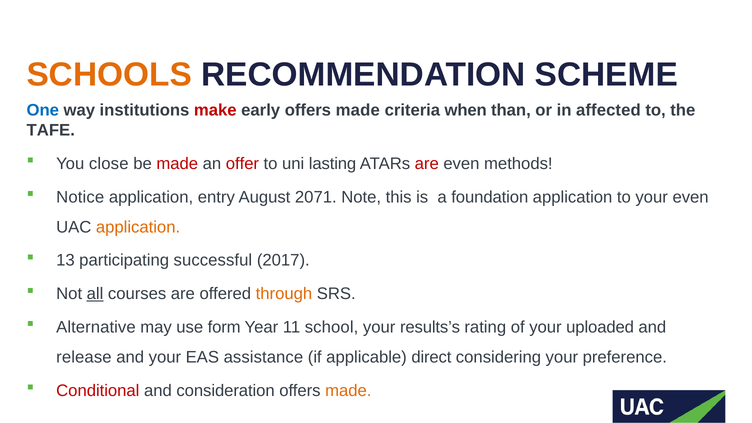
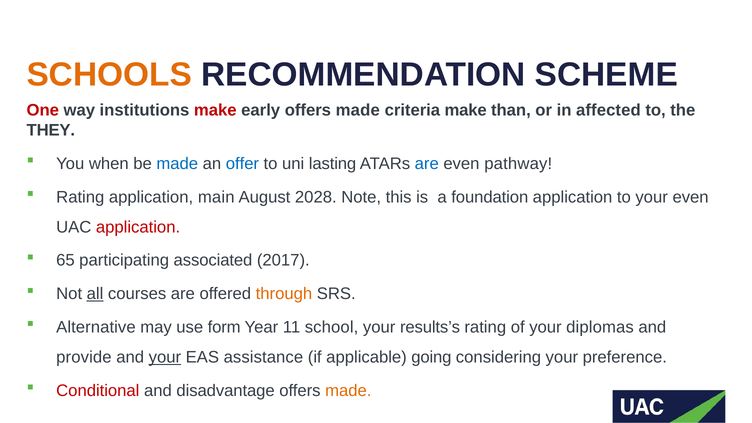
One colour: blue -> red
criteria when: when -> make
TAFE: TAFE -> THEY
close: close -> when
made at (177, 164) colour: red -> blue
offer colour: red -> blue
are at (427, 164) colour: red -> blue
methods: methods -> pathway
Notice at (80, 197): Notice -> Rating
entry: entry -> main
2071: 2071 -> 2028
application at (138, 227) colour: orange -> red
13: 13 -> 65
successful: successful -> associated
uploaded: uploaded -> diplomas
release: release -> provide
your at (165, 357) underline: none -> present
direct: direct -> going
consideration: consideration -> disadvantage
